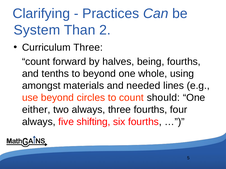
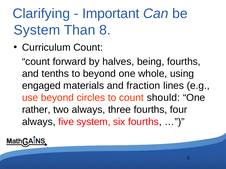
Practices: Practices -> Important
2: 2 -> 8
Curriculum Three: Three -> Count
amongst: amongst -> engaged
needed: needed -> fraction
either: either -> rather
five shifting: shifting -> system
